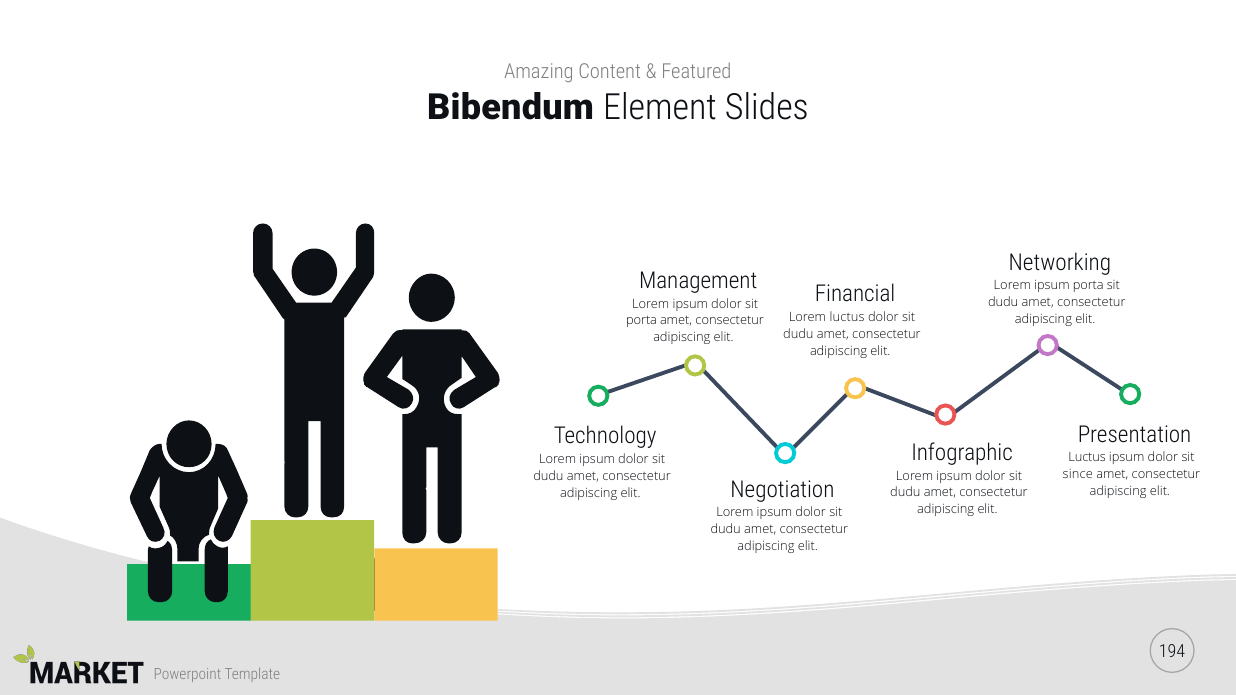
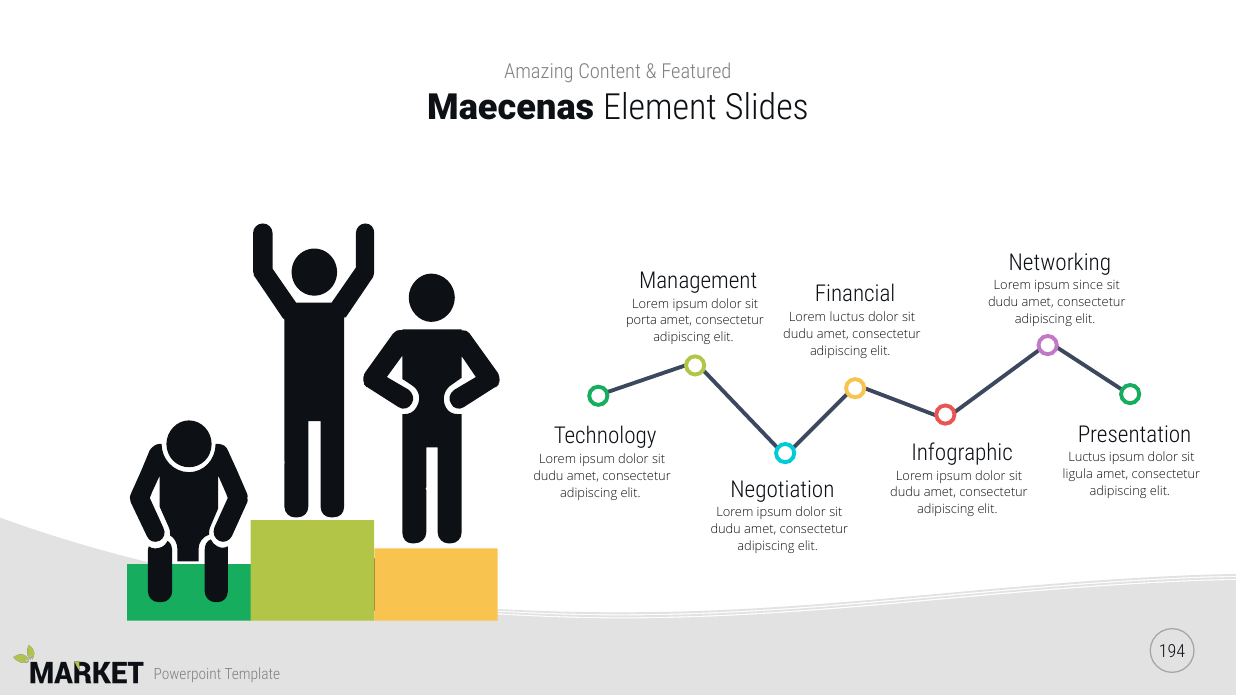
Bibendum: Bibendum -> Maecenas
ipsum porta: porta -> since
since: since -> ligula
